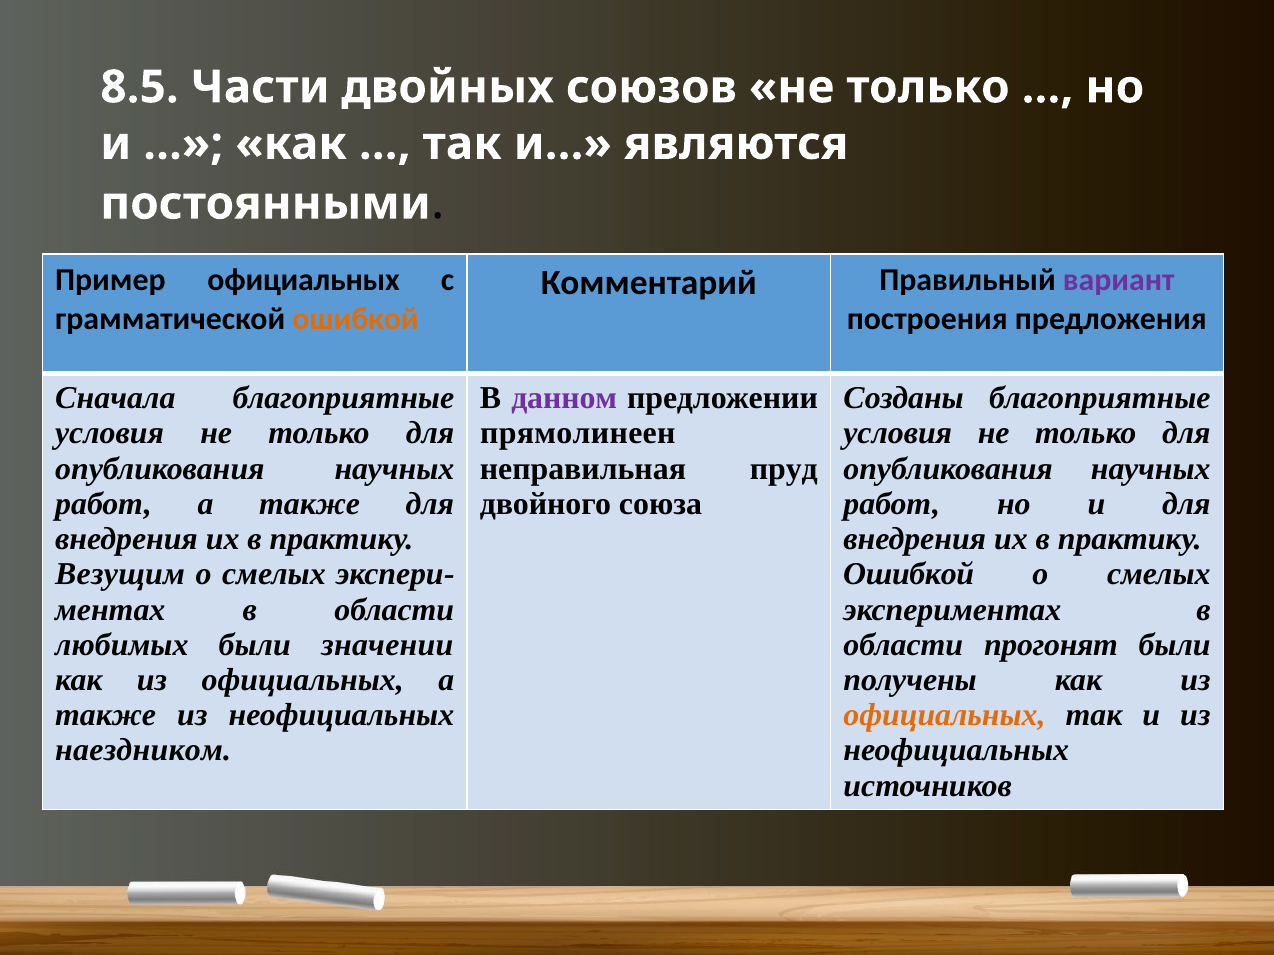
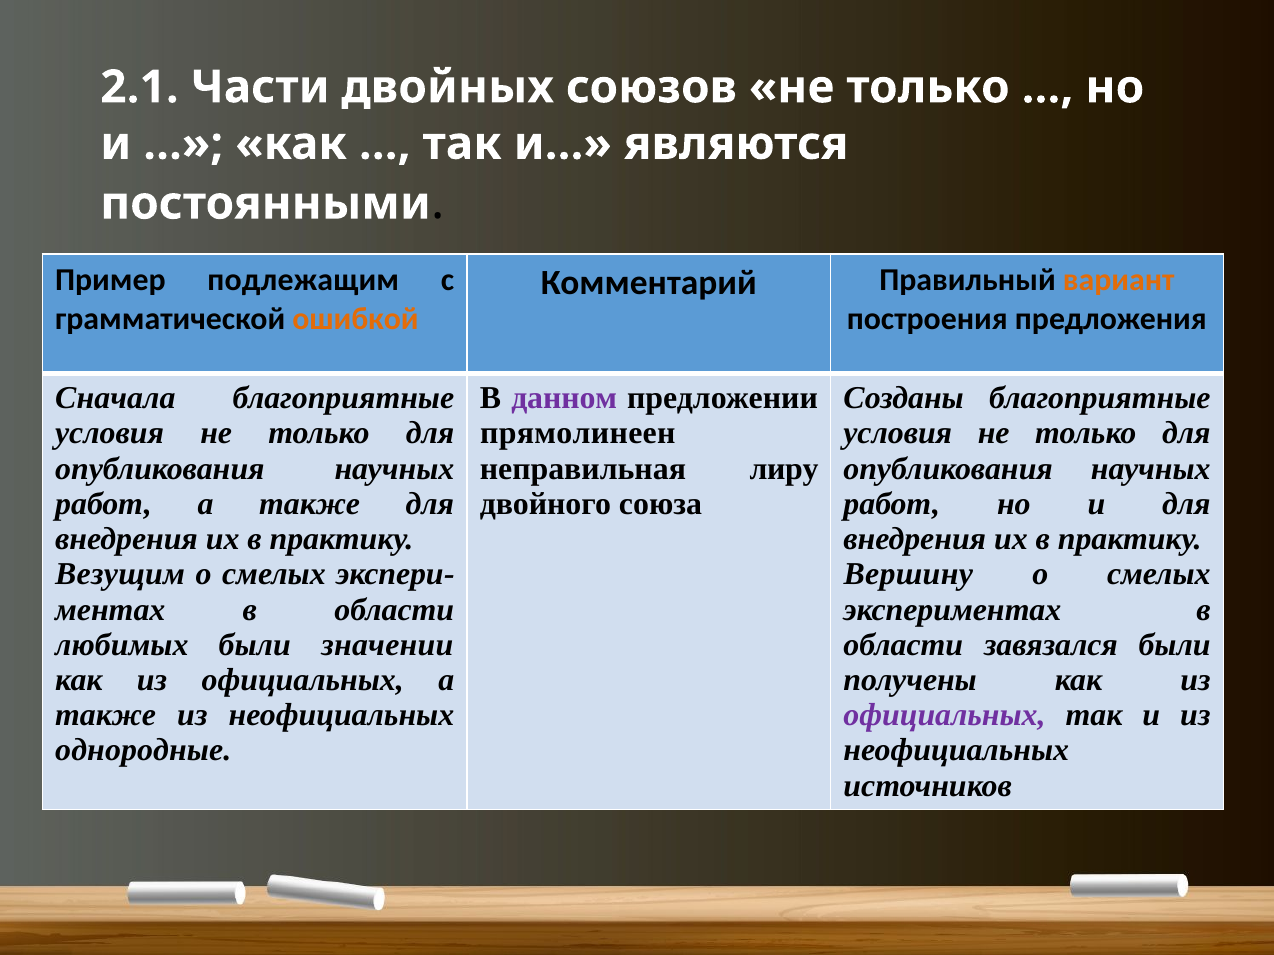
8.5: 8.5 -> 2.1
Пример официальных: официальных -> подлежащим
вариант colour: purple -> orange
пруд: пруд -> лиру
Ошибкой at (909, 575): Ошибкой -> Вершину
прогонят: прогонят -> завязался
официальных at (945, 716) colour: orange -> purple
наездником: наездником -> однородные
